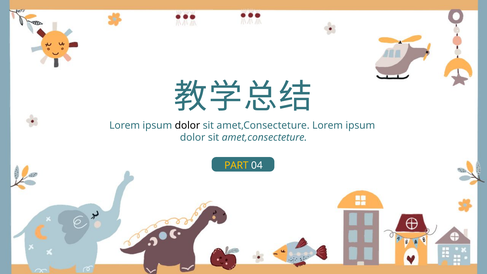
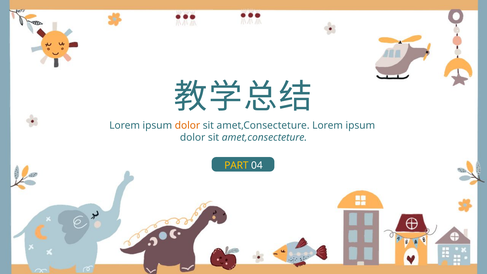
dolor at (187, 125) colour: black -> orange
